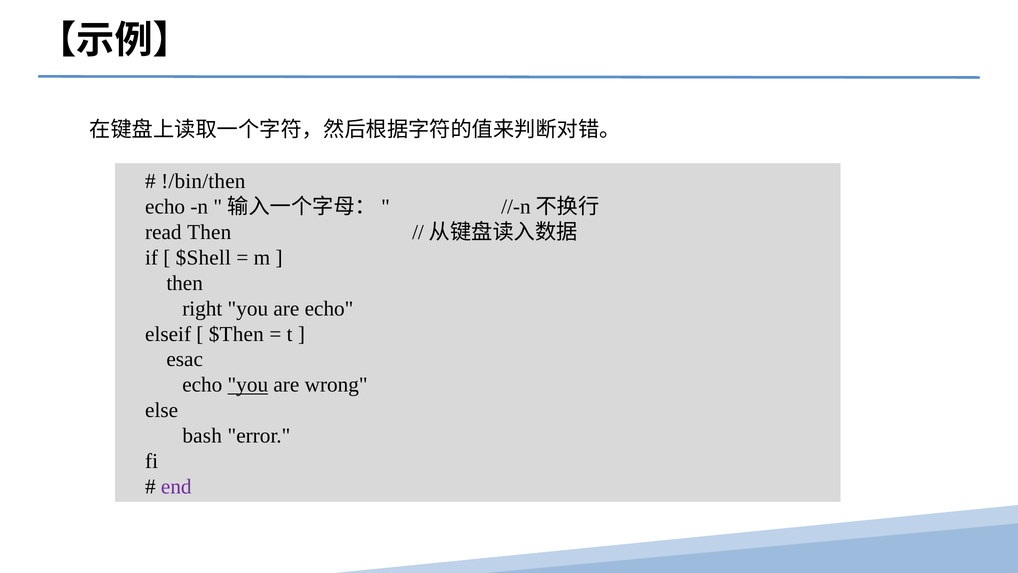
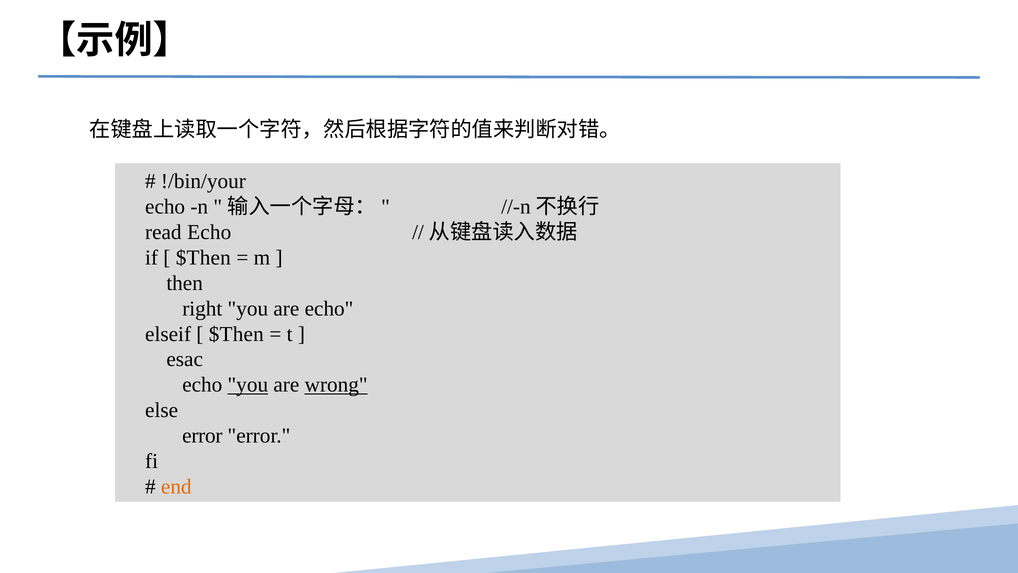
!/bin/then: !/bin/then -> !/bin/your
read Then: Then -> Echo
$Shell at (203, 257): $Shell -> $Then
wrong underline: none -> present
bash at (202, 436): bash -> error
end colour: purple -> orange
